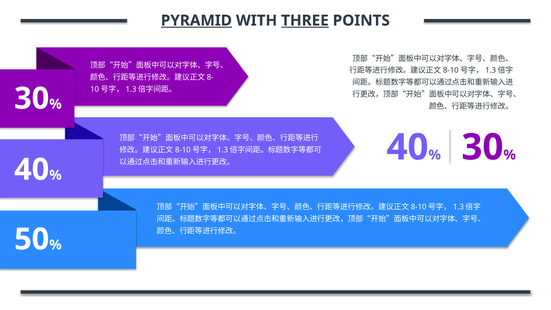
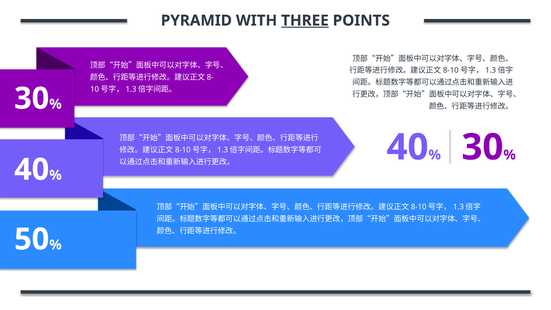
PYRAMID underline: present -> none
